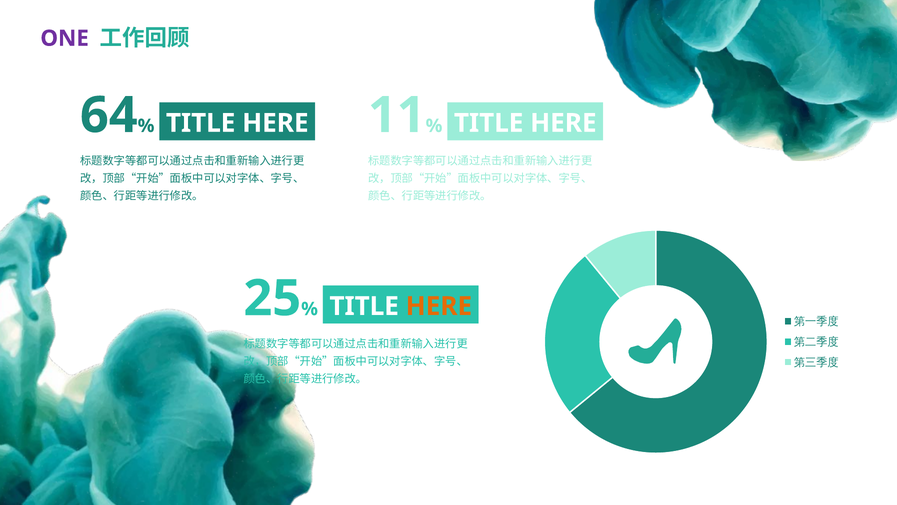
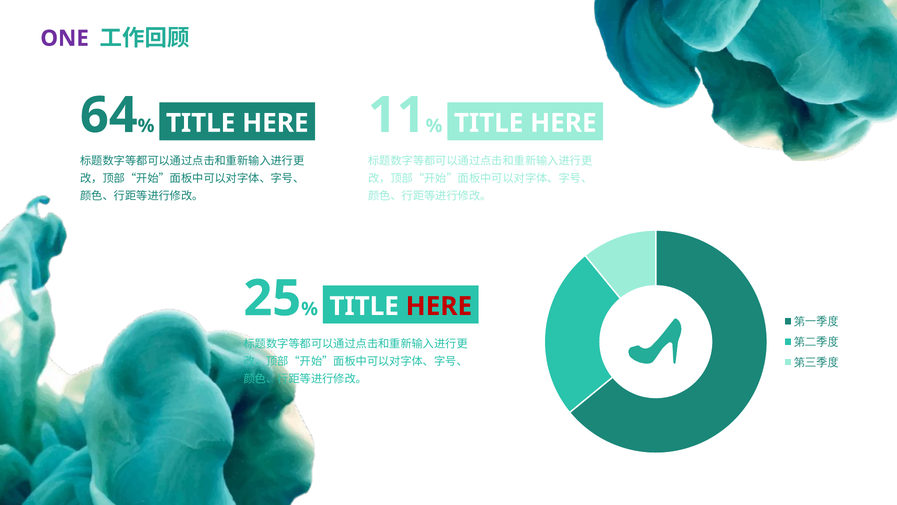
HERE at (439, 306) colour: orange -> red
